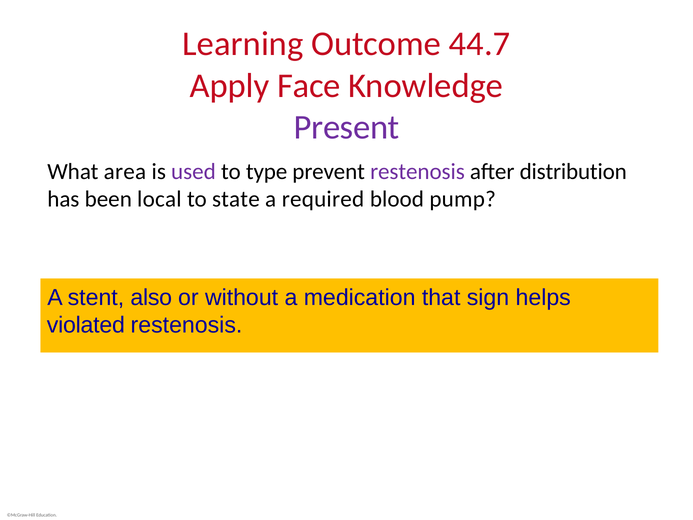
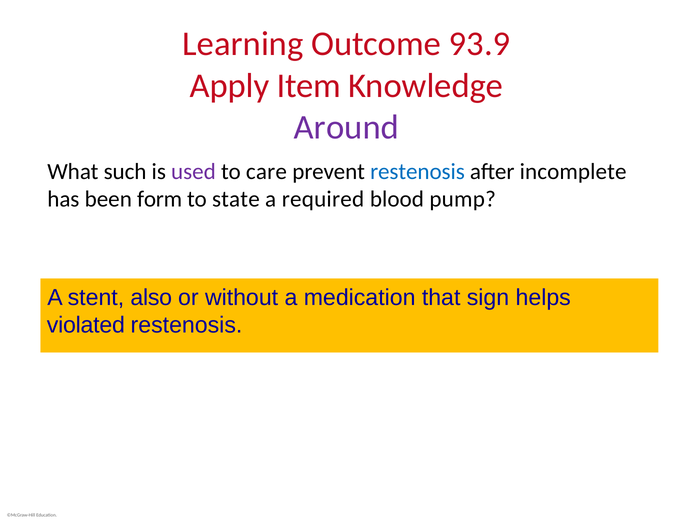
44.7: 44.7 -> 93.9
Face: Face -> Item
Present: Present -> Around
area: area -> such
type: type -> care
restenosis at (417, 171) colour: purple -> blue
distribution: distribution -> incomplete
local: local -> form
